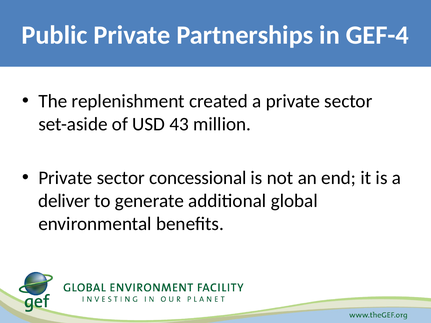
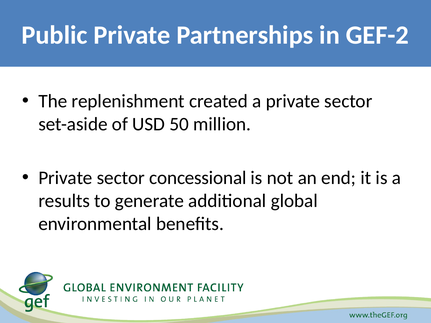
GEF-4: GEF-4 -> GEF-2
43: 43 -> 50
deliver: deliver -> results
